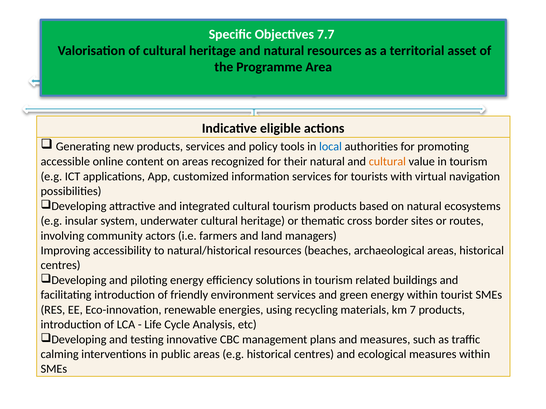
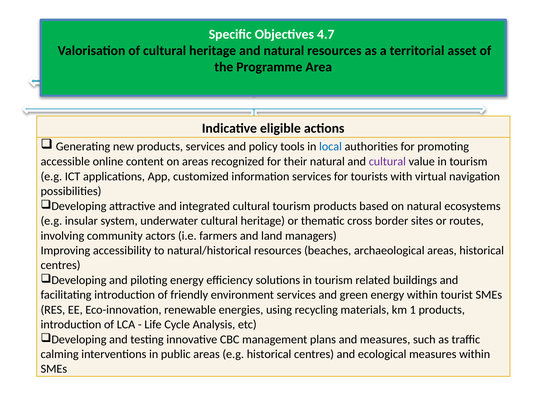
7.7: 7.7 -> 4.7
cultural at (387, 162) colour: orange -> purple
7: 7 -> 1
